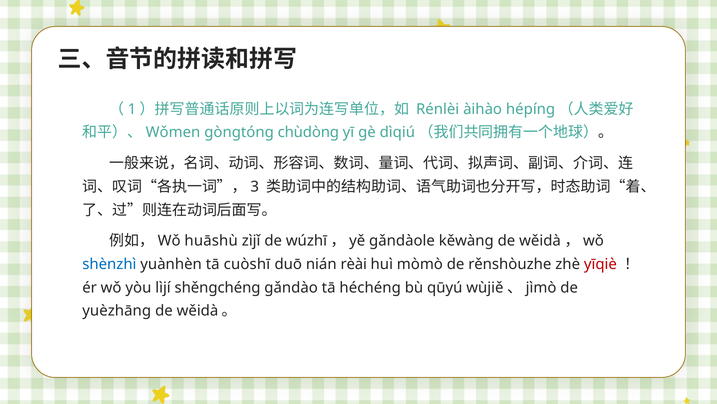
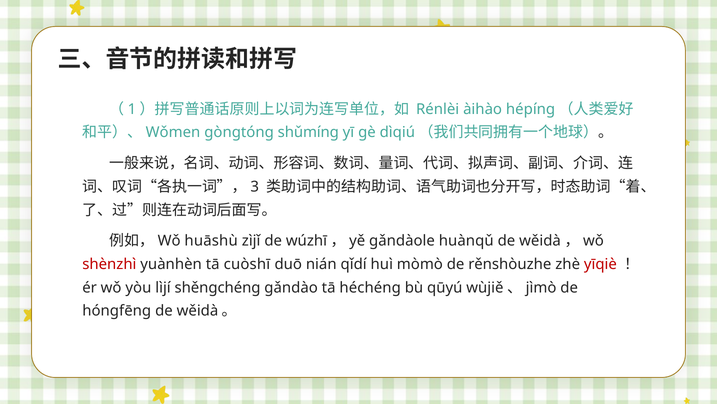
chùdònɡ: chùdònɡ -> shǔmíng
kěwàng: kěwàng -> huànqǔ
shènzhì colour: blue -> red
rèài: rèài -> qǐdí
yuèzhāng: yuèzhāng -> hóngfēng
